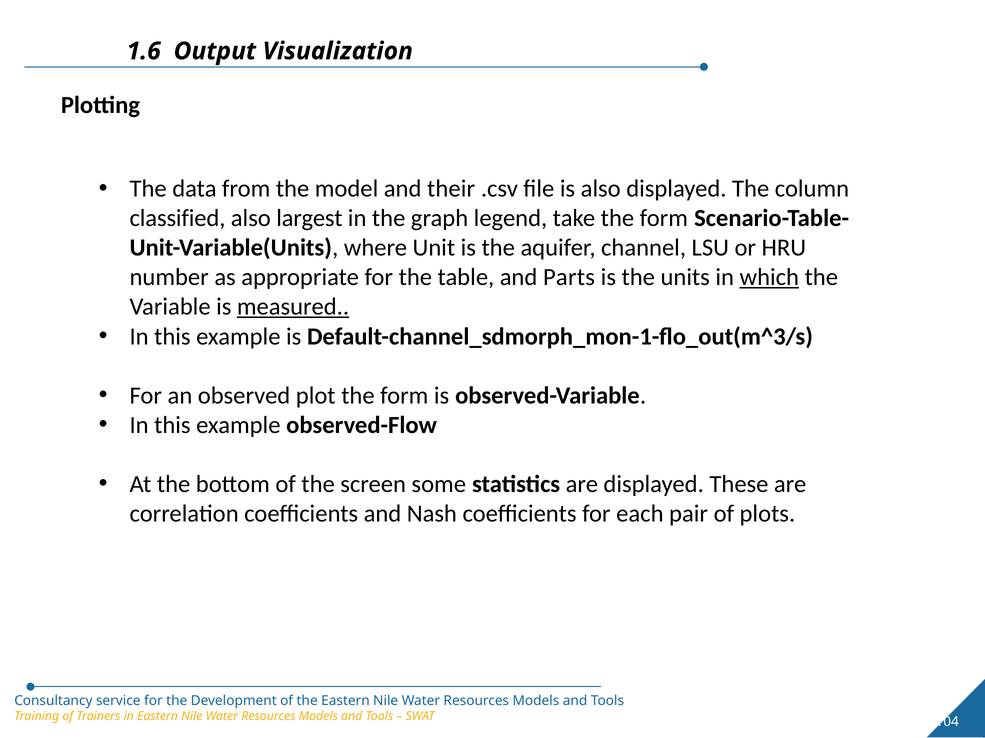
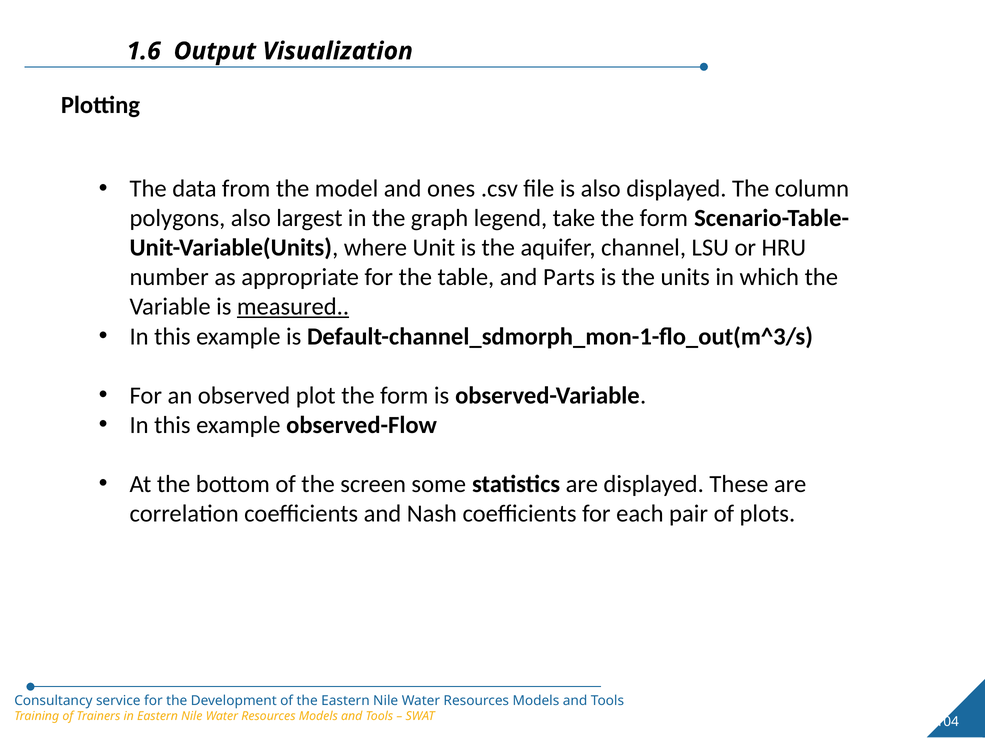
their: their -> ones
classified: classified -> polygons
which underline: present -> none
